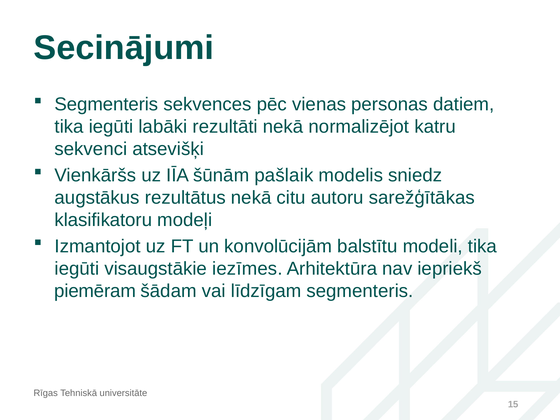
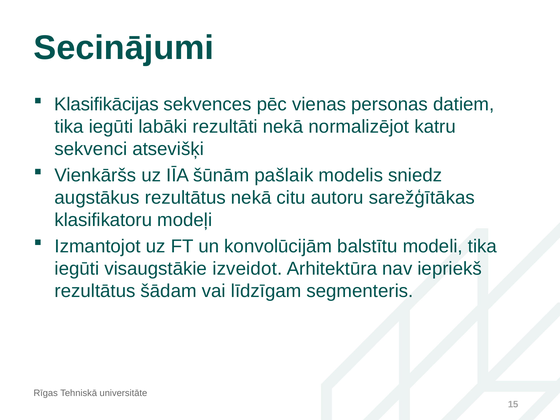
Segmenteris at (106, 104): Segmenteris -> Klasifikācijas
iezīmes: iezīmes -> izveidot
piemēram at (95, 291): piemēram -> rezultātus
